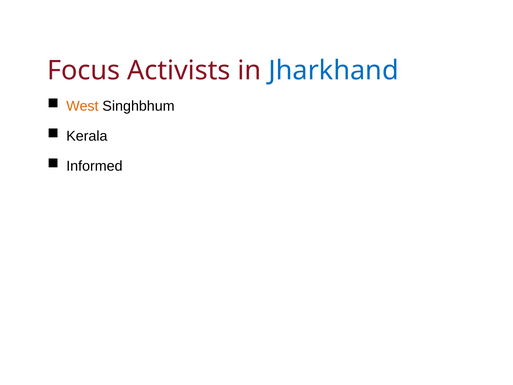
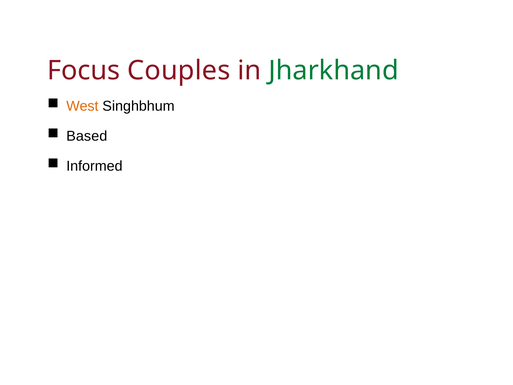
Activists: Activists -> Couples
Jharkhand colour: blue -> green
Kerala: Kerala -> Based
